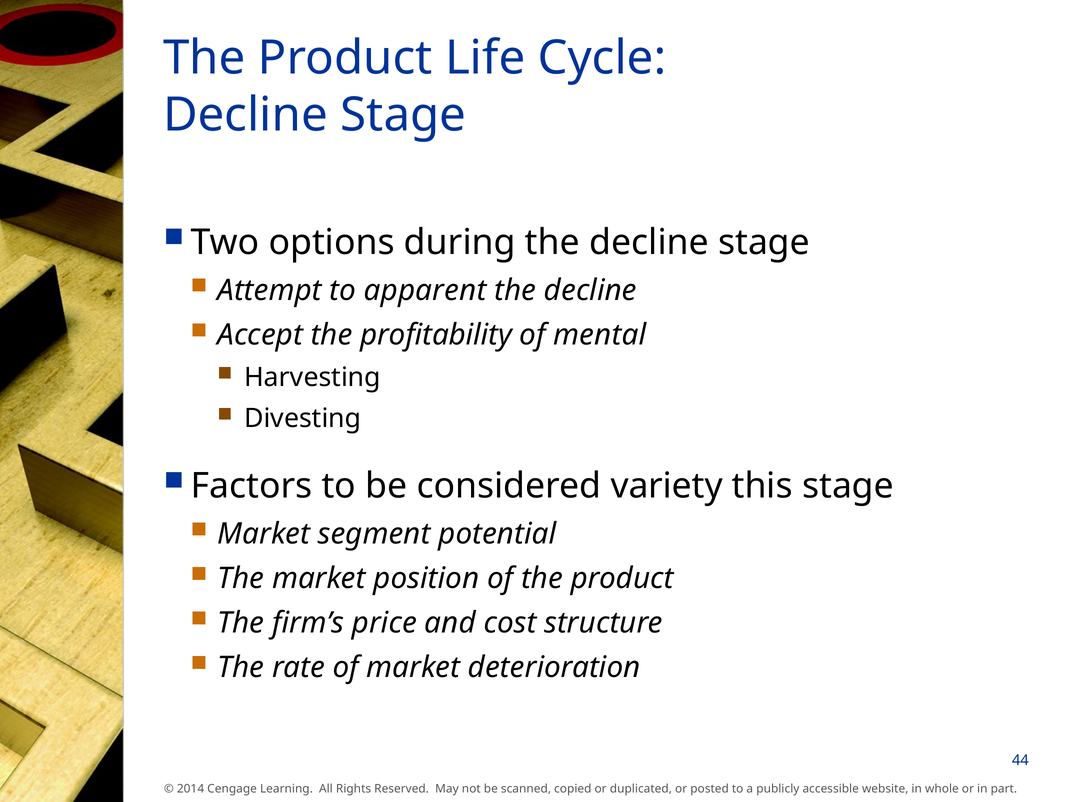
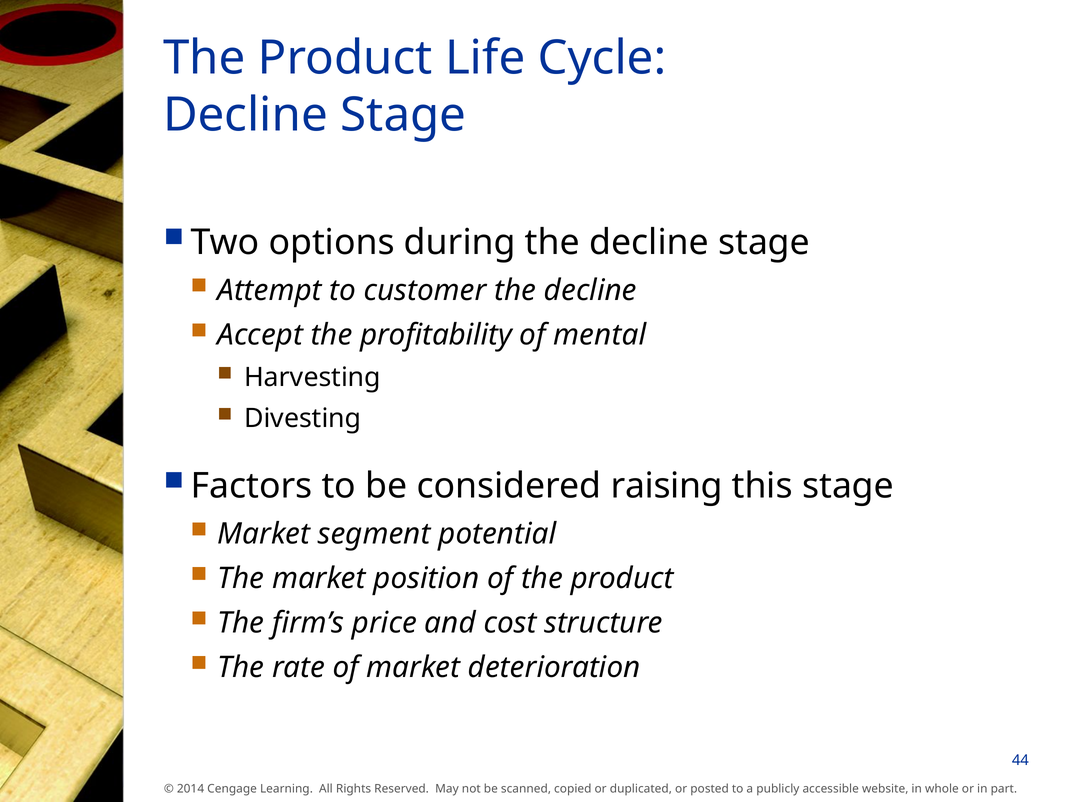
apparent: apparent -> customer
variety: variety -> raising
